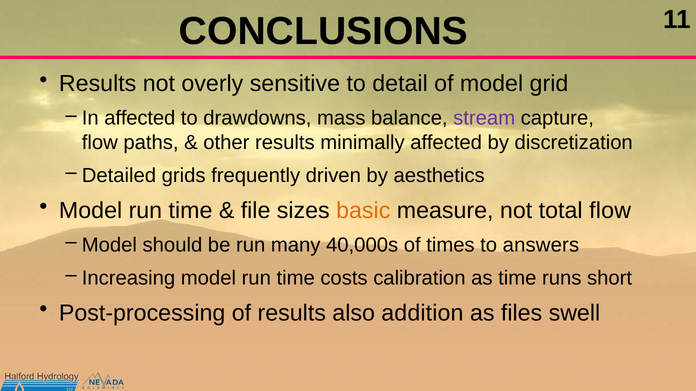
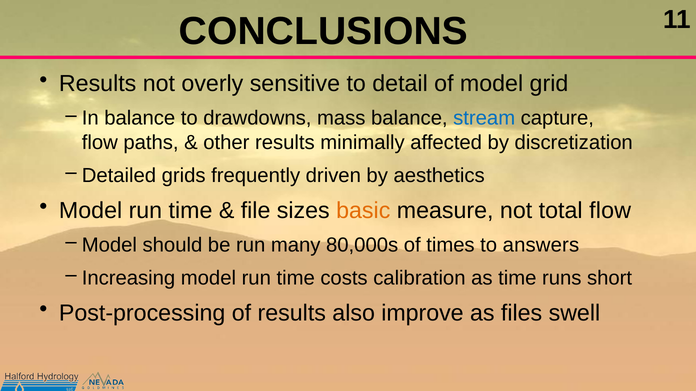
In affected: affected -> balance
stream colour: purple -> blue
40,000s: 40,000s -> 80,000s
addition: addition -> improve
